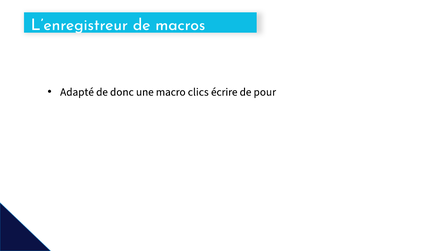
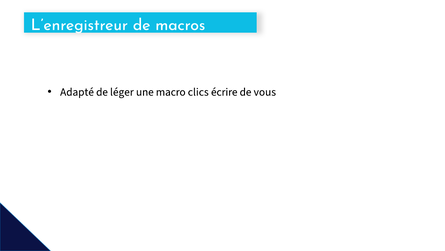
donc: donc -> léger
pour: pour -> vous
